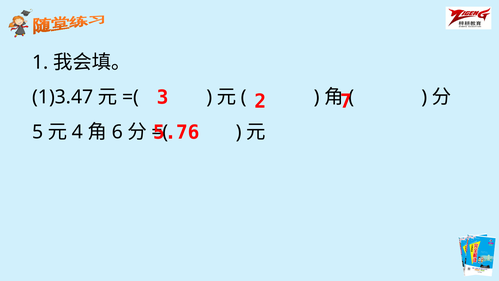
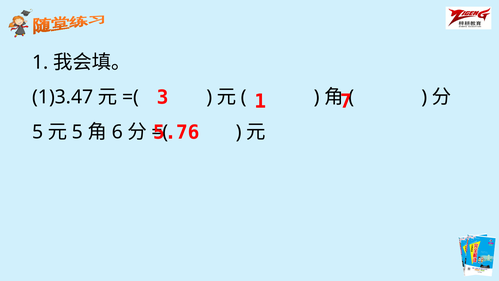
3 2: 2 -> 1
4 at (77, 132): 4 -> 5
